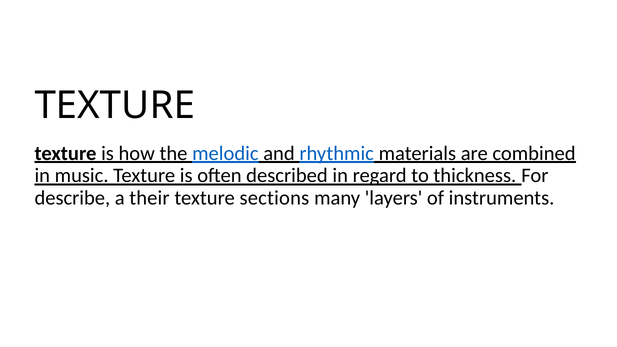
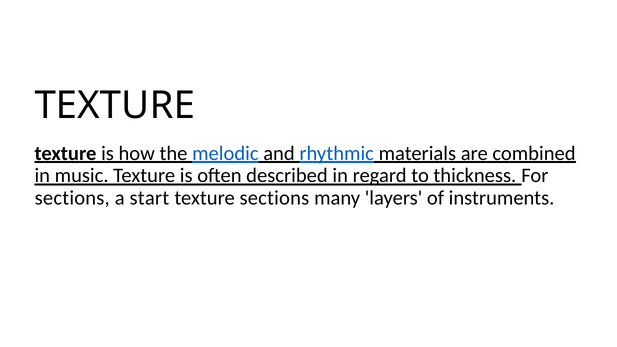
describe at (72, 198): describe -> sections
their: their -> start
